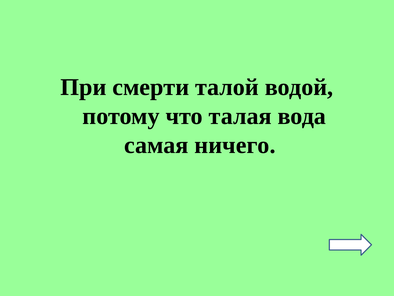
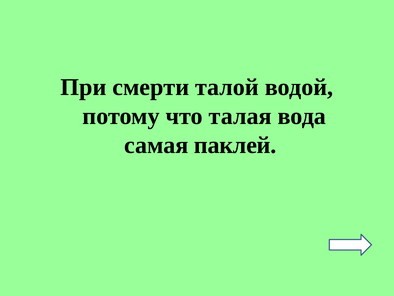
ничего: ничего -> паклей
